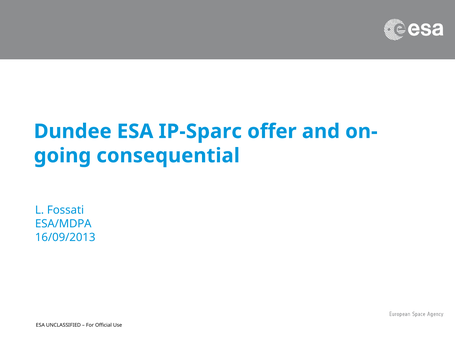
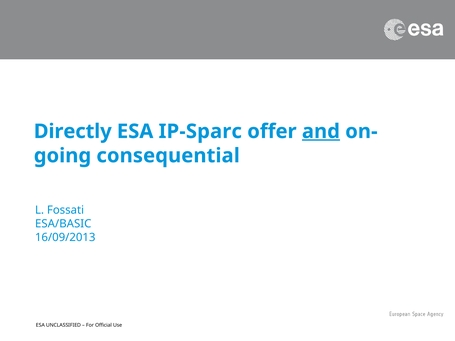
Dundee: Dundee -> Directly
and underline: none -> present
ESA/MDPA: ESA/MDPA -> ESA/BASIC
